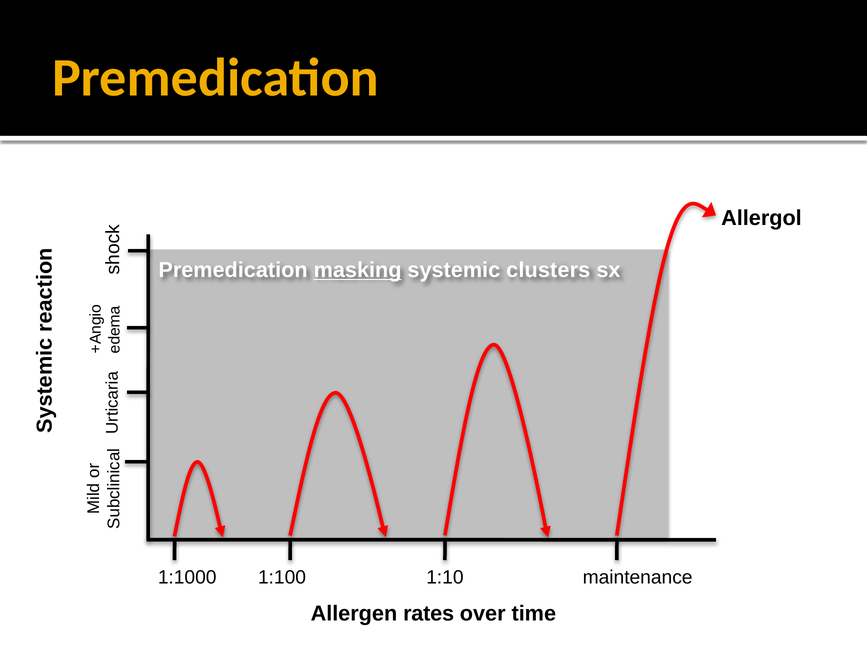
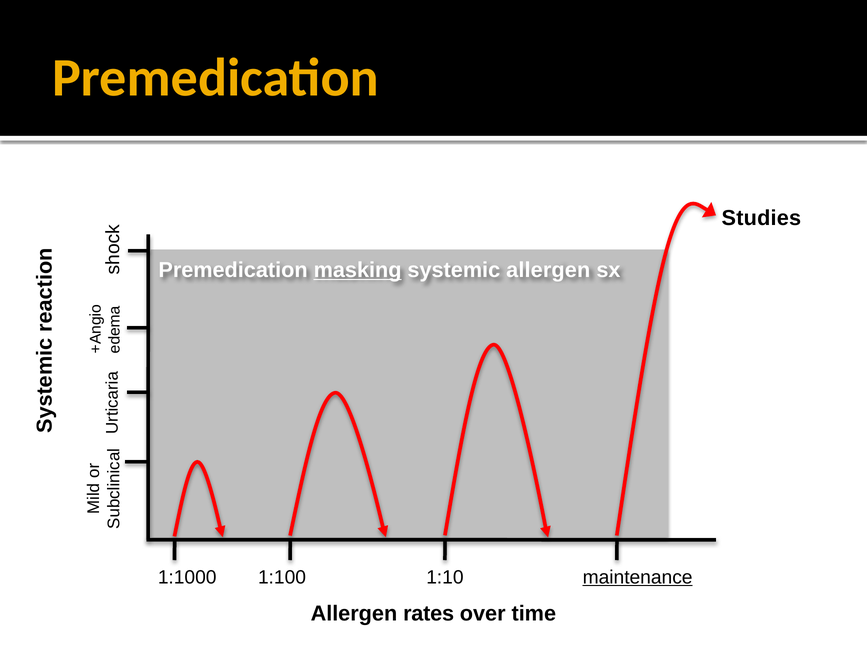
Allergol: Allergol -> Studies
systemic clusters: clusters -> allergen
maintenance underline: none -> present
